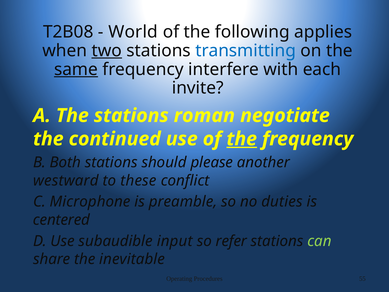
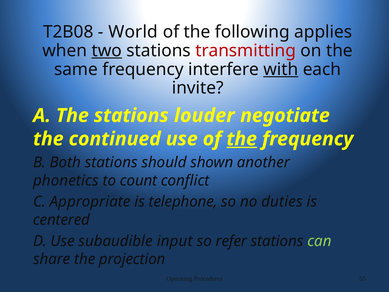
transmitting colour: blue -> red
same underline: present -> none
with underline: none -> present
roman: roman -> louder
please: please -> shown
westward: westward -> phonetics
these: these -> count
Microphone: Microphone -> Appropriate
preamble: preamble -> telephone
inevitable: inevitable -> projection
